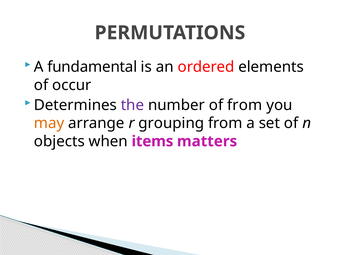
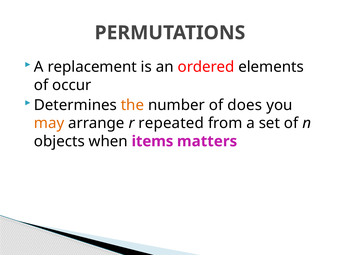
fundamental: fundamental -> replacement
the colour: purple -> orange
of from: from -> does
grouping: grouping -> repeated
